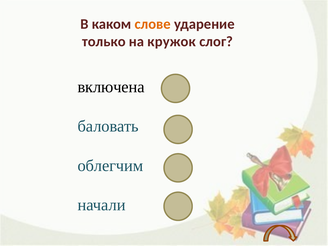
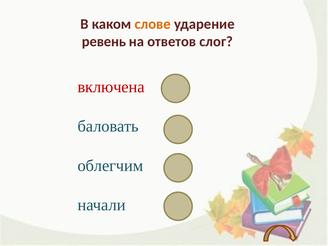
только: только -> ревень
кружок: кружок -> ответов
включена colour: black -> red
